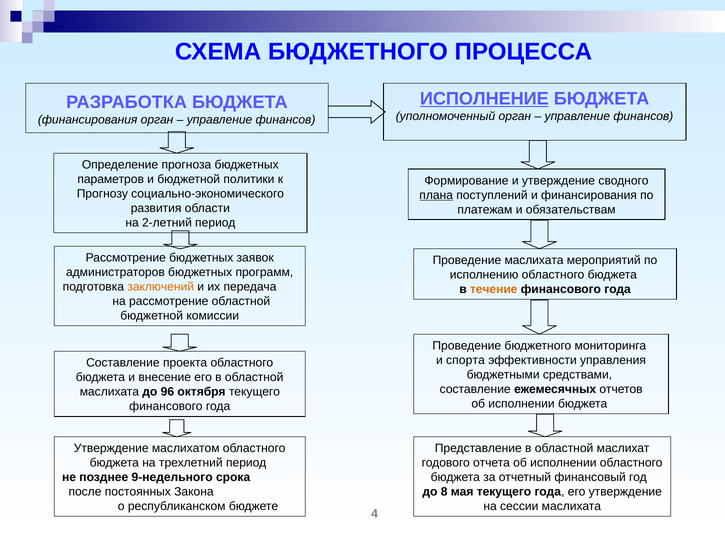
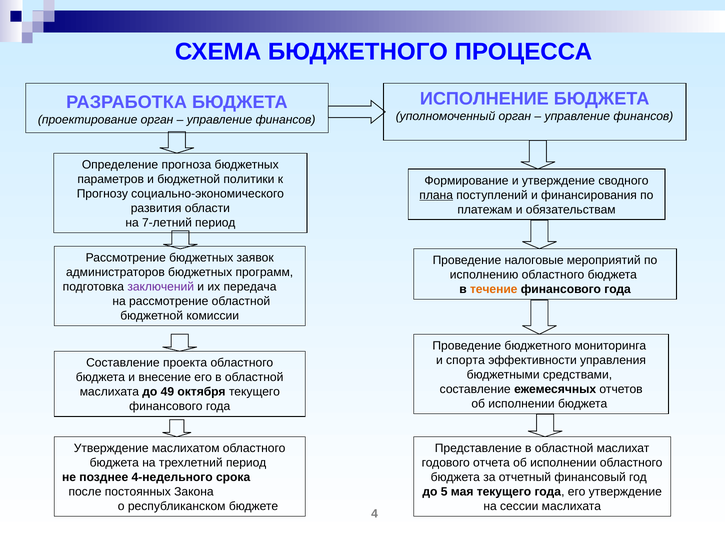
ИСПОЛНЕНИЕ underline: present -> none
финансирования at (88, 120): финансирования -> проектирование
2-летний: 2-летний -> 7-летний
Проведение маслихата: маслихата -> налоговые
заключений colour: orange -> purple
96: 96 -> 49
9-недельного: 9-недельного -> 4-недельного
8: 8 -> 5
